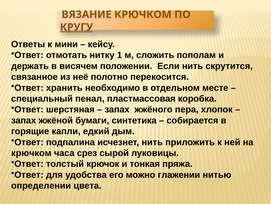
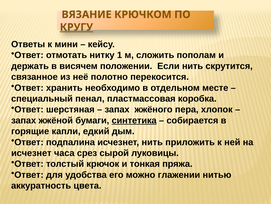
синтетика underline: none -> present
крючком at (31, 153): крючком -> исчезнет
определении: определении -> аккуратность
